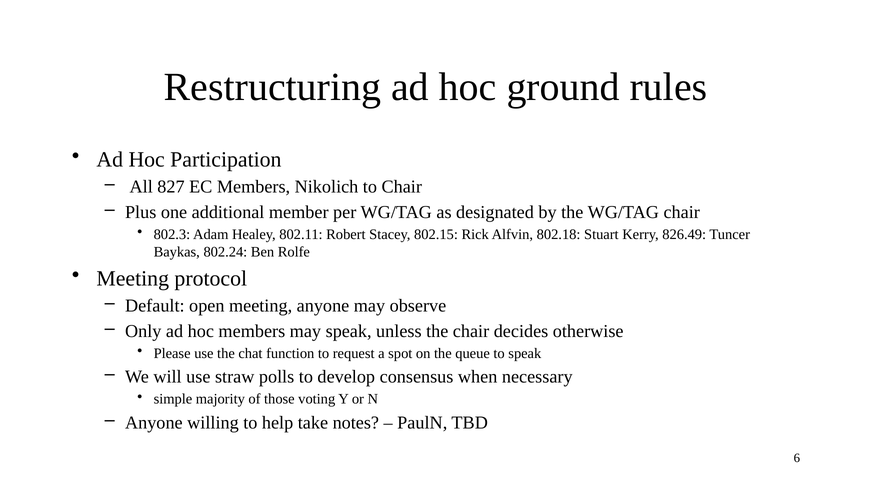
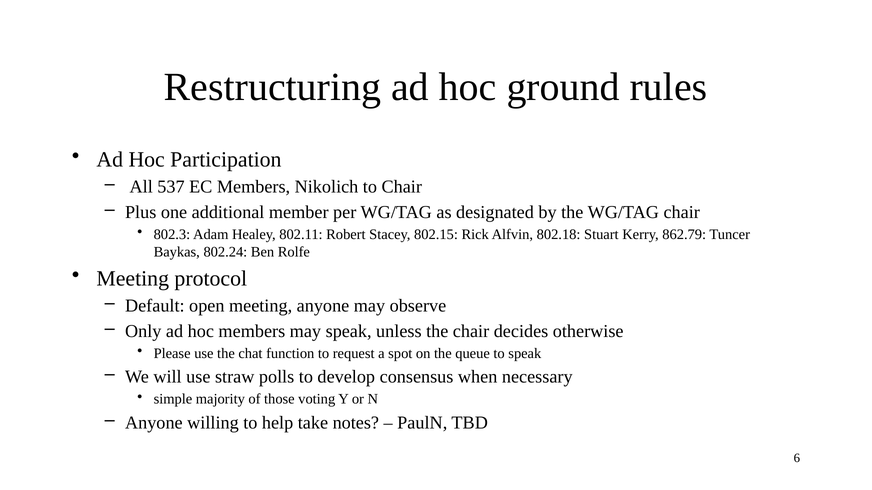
827: 827 -> 537
826.49: 826.49 -> 862.79
